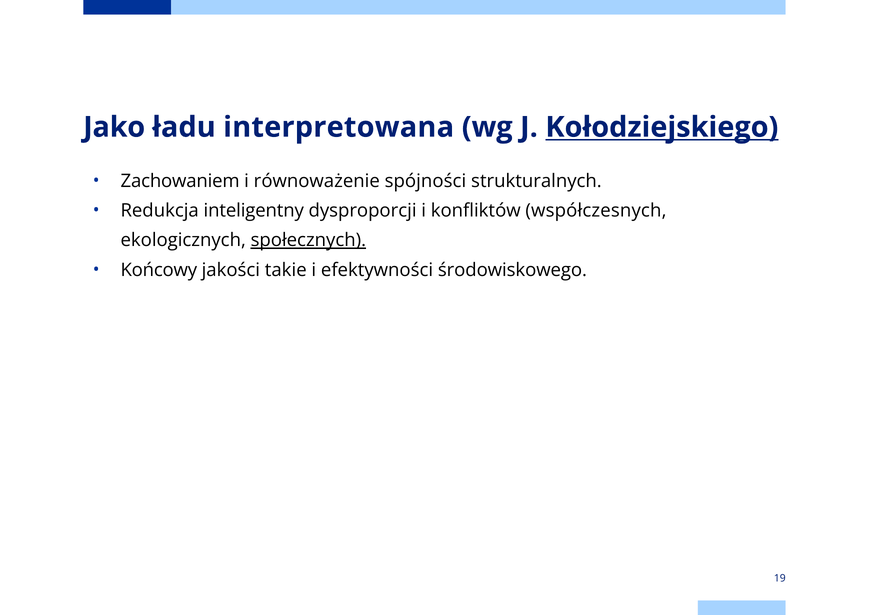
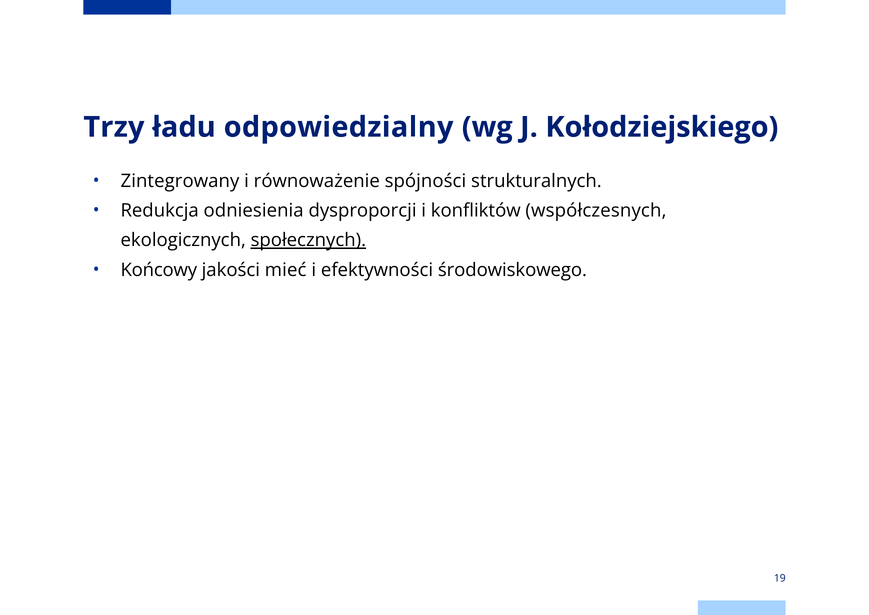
Jako: Jako -> Trzy
interpretowana: interpretowana -> odpowiedzialny
Kołodziejskiego underline: present -> none
Zachowaniem: Zachowaniem -> Zintegrowany
inteligentny: inteligentny -> odniesienia
takie: takie -> mieć
